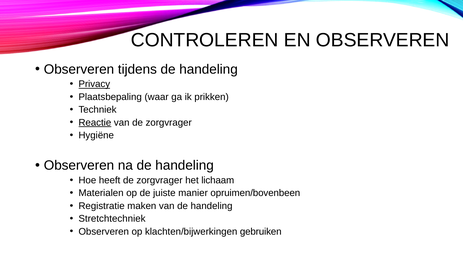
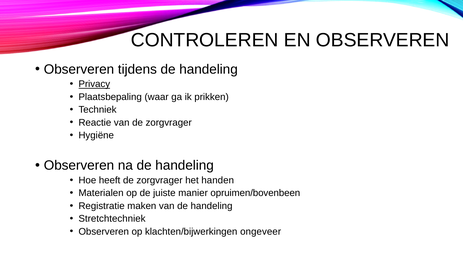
Reactie underline: present -> none
lichaam: lichaam -> handen
gebruiken: gebruiken -> ongeveer
